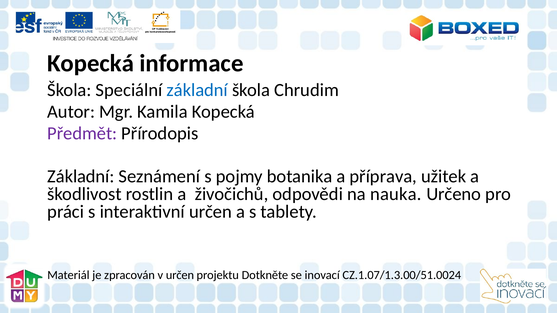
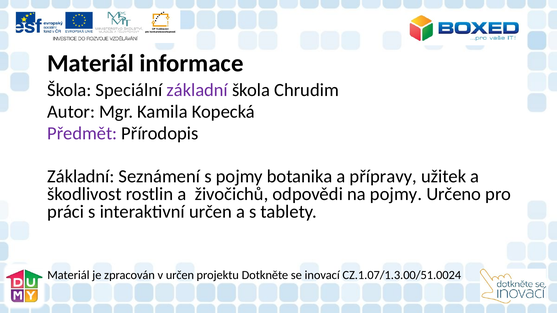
Kopecká at (91, 64): Kopecká -> Materiál
základní at (197, 90) colour: blue -> purple
příprava: příprava -> přípravy
na nauka: nauka -> pojmy
